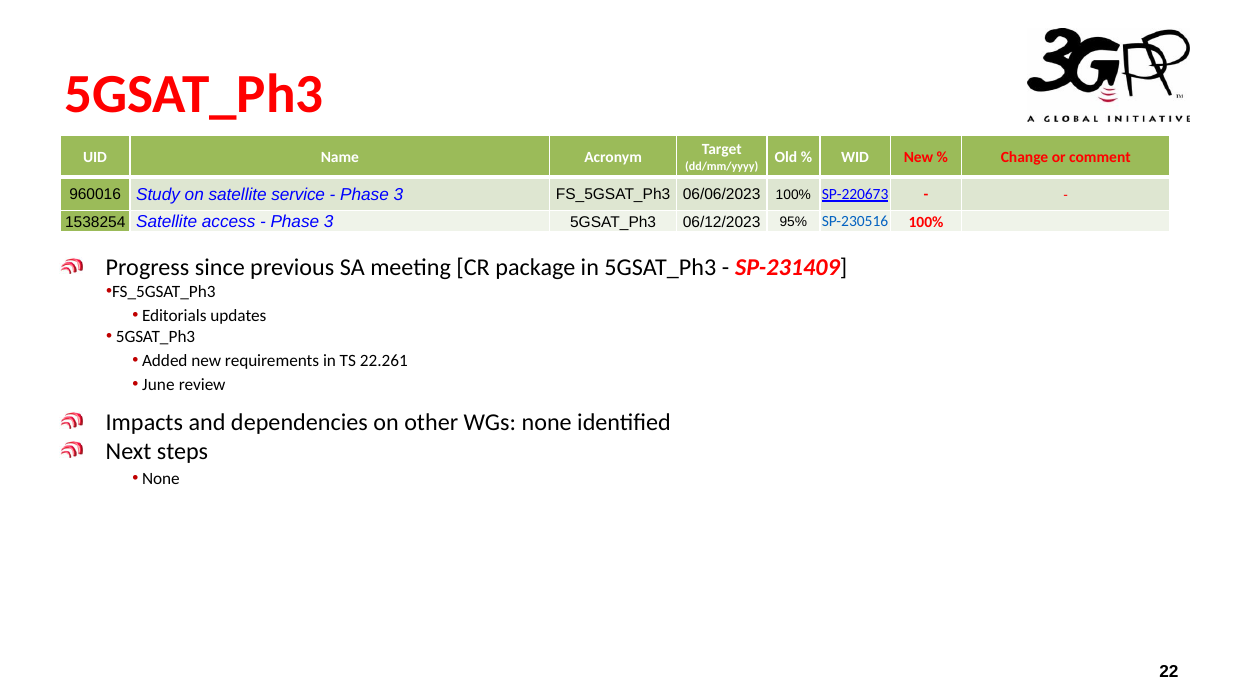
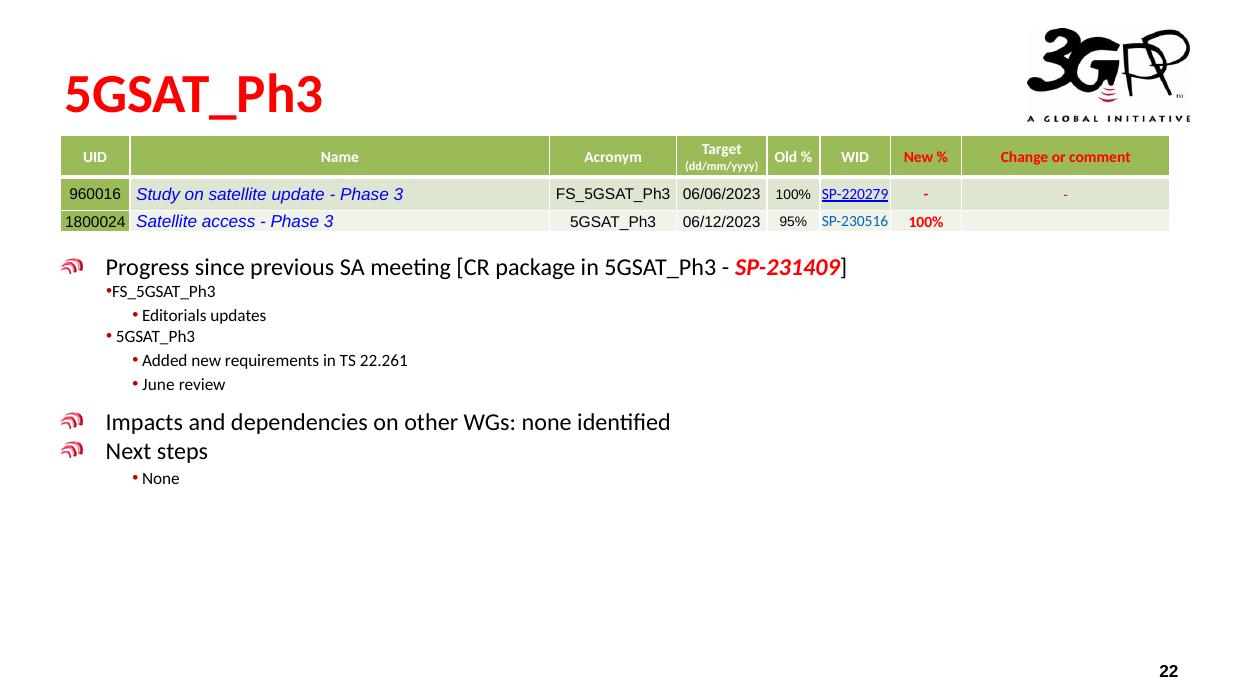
service: service -> update
SP-220673: SP-220673 -> SP-220279
1538254: 1538254 -> 1800024
